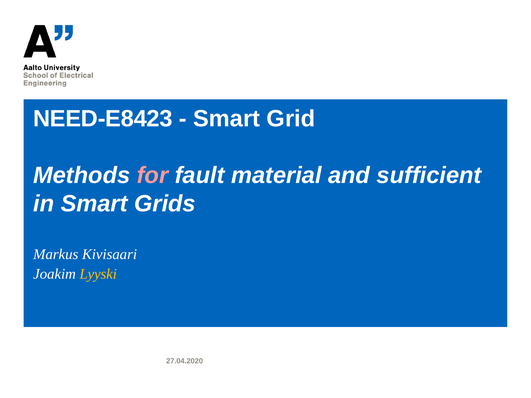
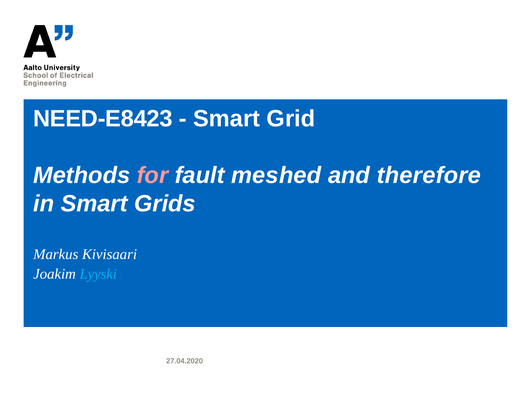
material: material -> meshed
sufficient: sufficient -> therefore
Lyyski colour: yellow -> light blue
